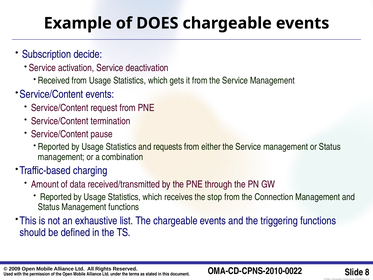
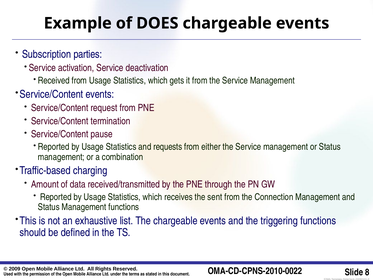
decide: decide -> parties
stop: stop -> sent
